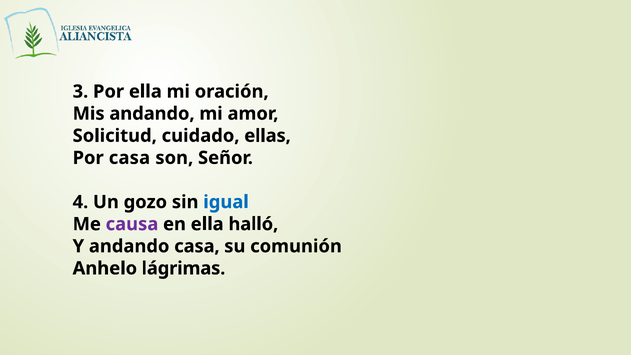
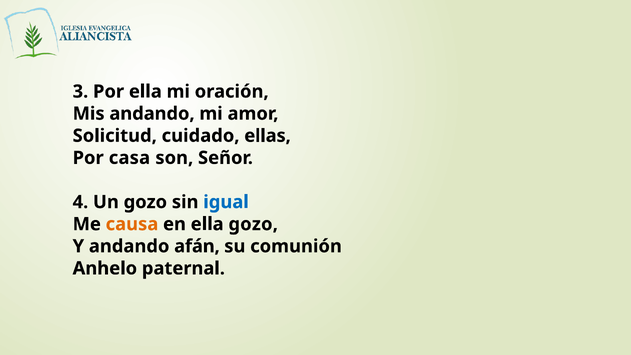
causa colour: purple -> orange
ella halló: halló -> gozo
andando casa: casa -> afán
lágrimas: lágrimas -> paternal
